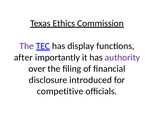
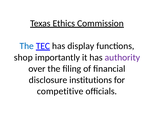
The at (27, 46) colour: purple -> blue
after: after -> shop
introduced: introduced -> institutions
